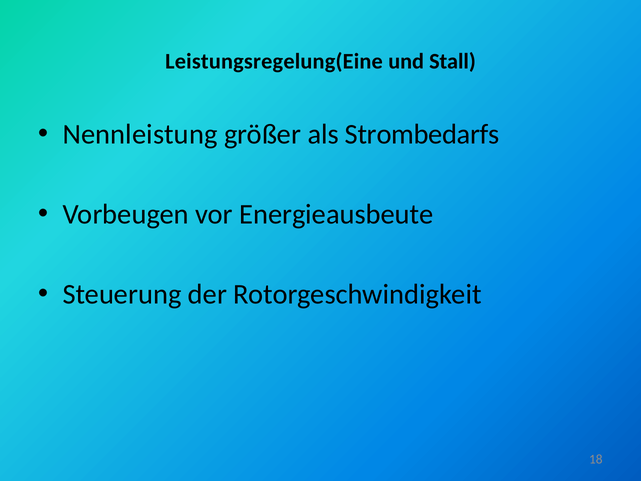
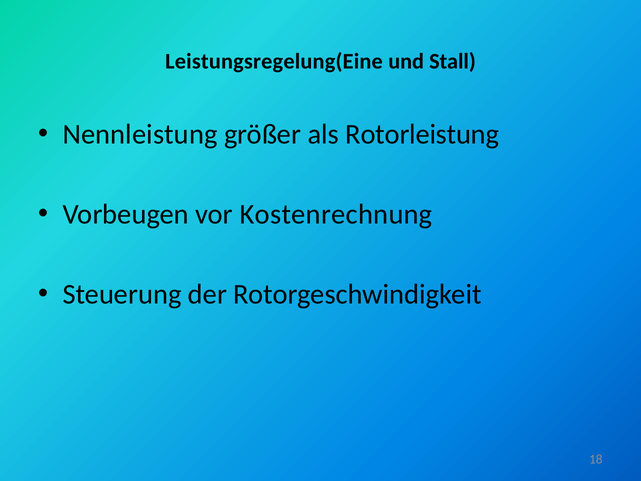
Strombedarfs: Strombedarfs -> Rotorleistung
Energieausbeute: Energieausbeute -> Kostenrechnung
